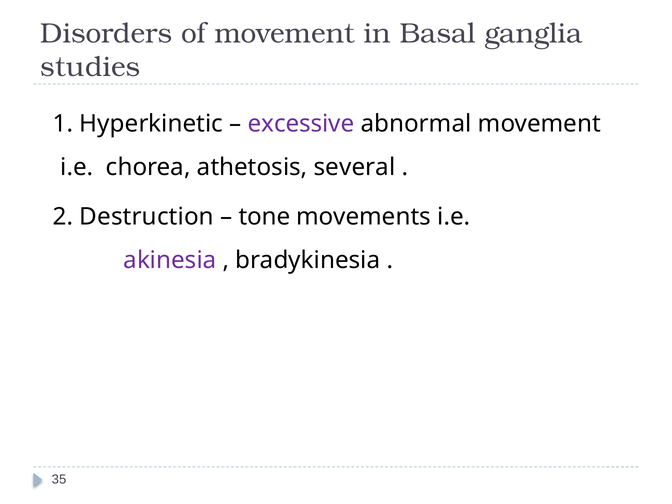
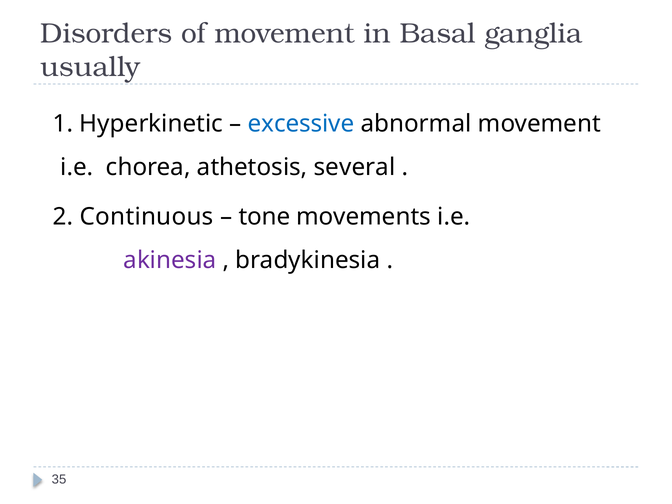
studies: studies -> usually
excessive colour: purple -> blue
Destruction: Destruction -> Continuous
